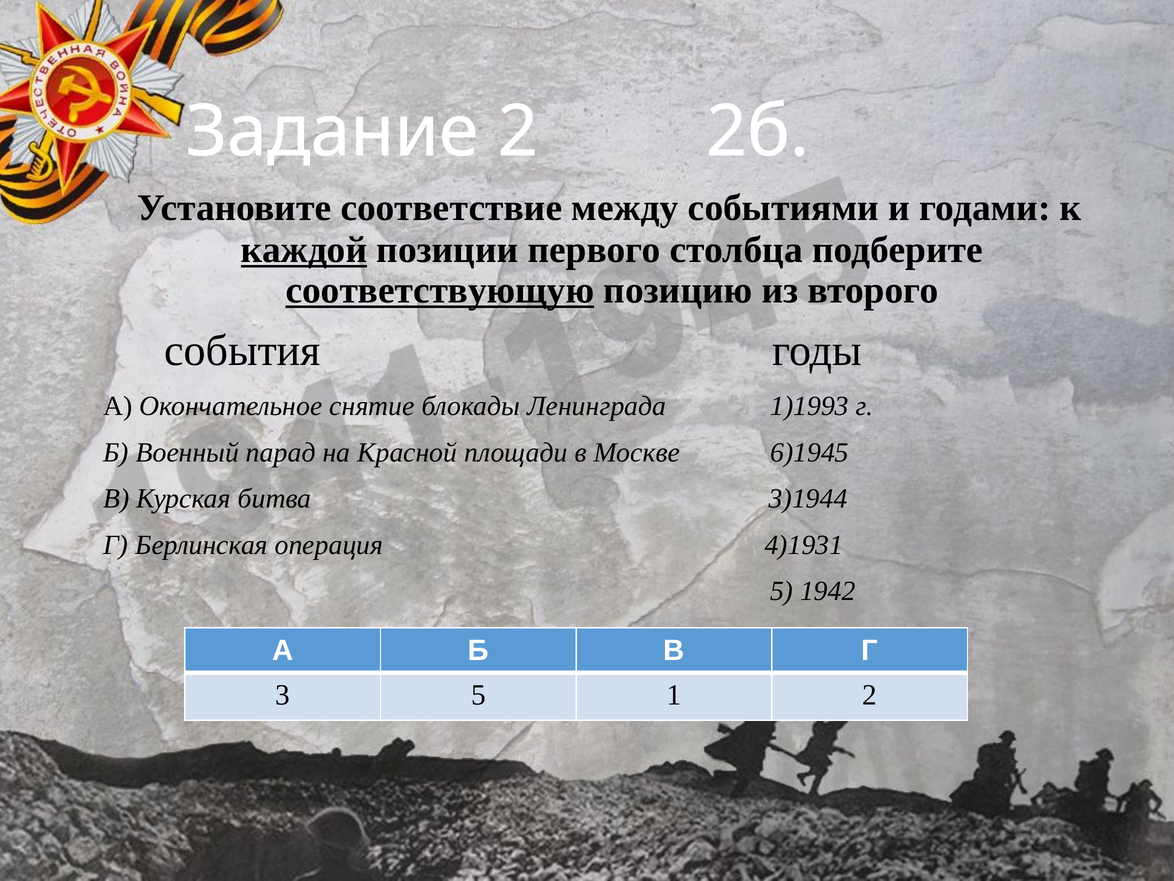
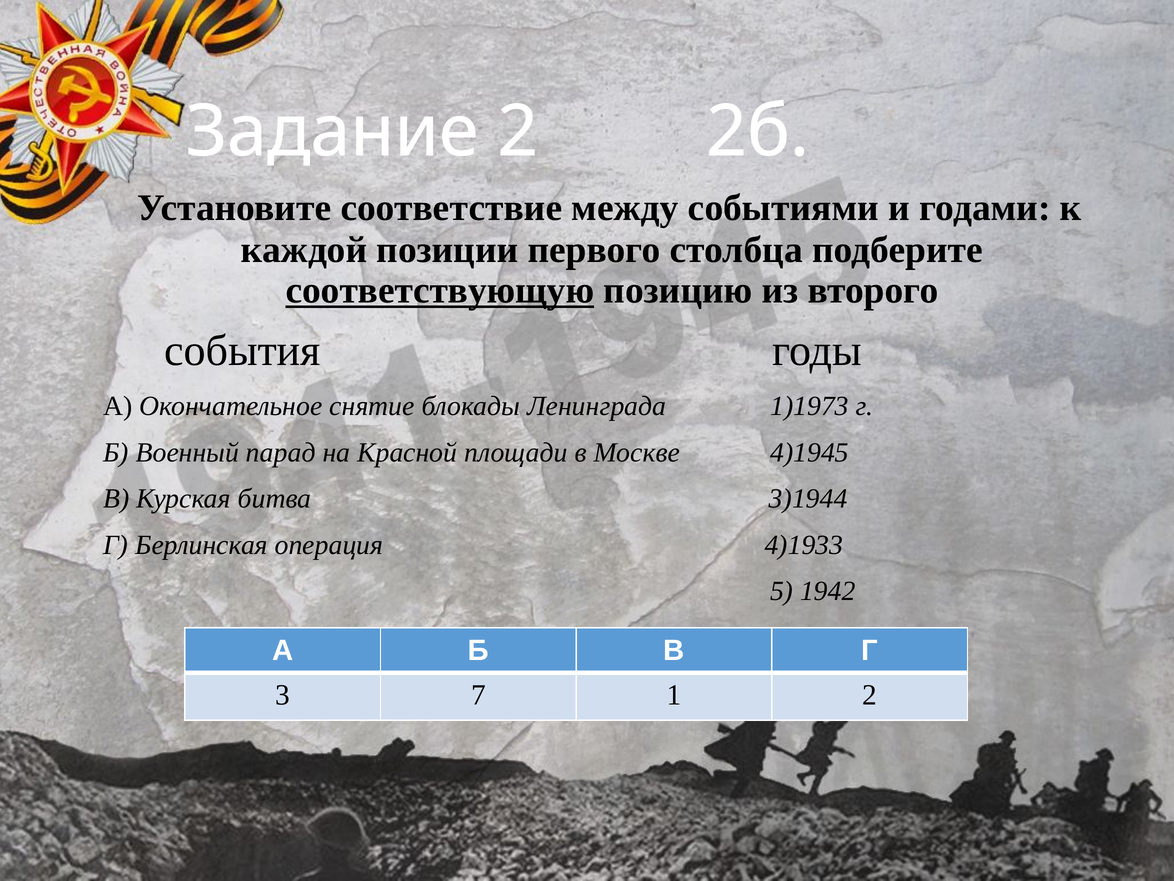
каждой underline: present -> none
1)1993: 1)1993 -> 1)1973
6)1945: 6)1945 -> 4)1945
4)1931: 4)1931 -> 4)1933
3 5: 5 -> 7
